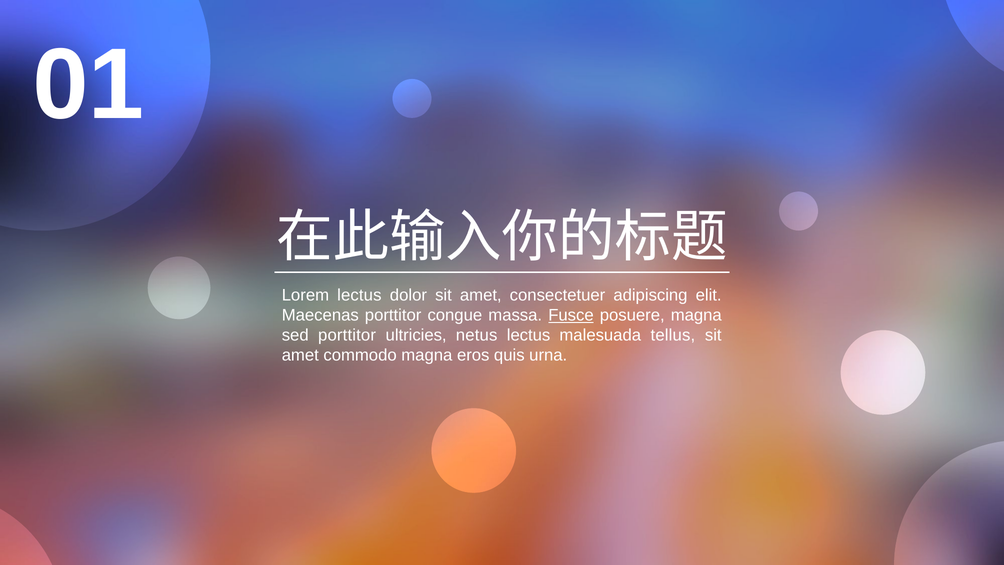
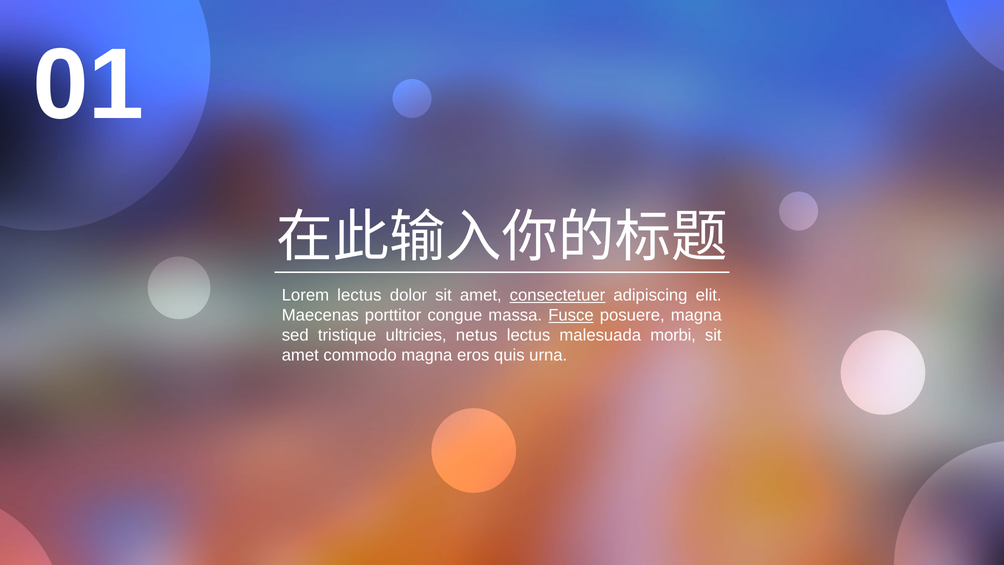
consectetuer underline: none -> present
sed porttitor: porttitor -> tristique
tellus: tellus -> morbi
